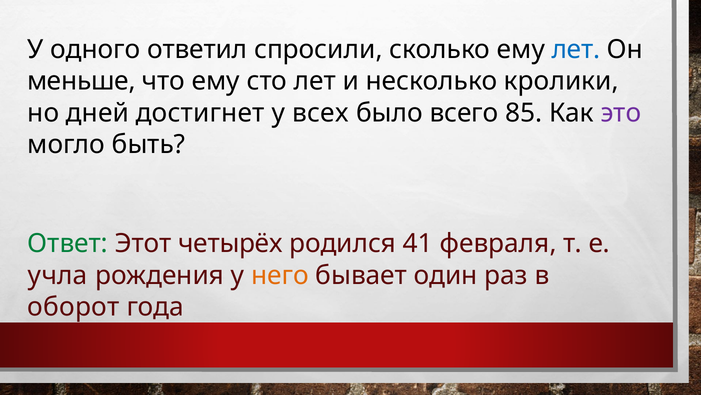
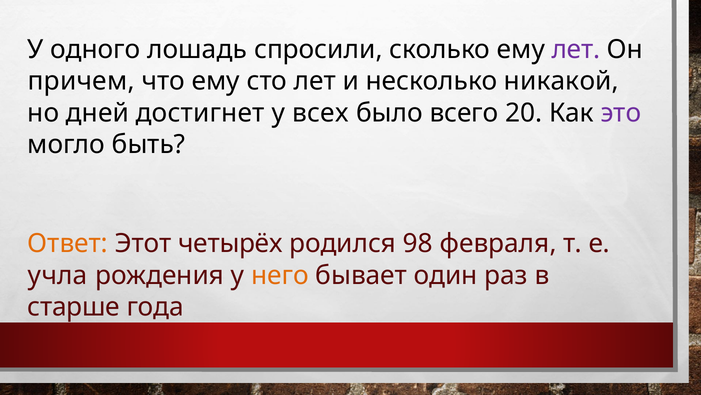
ответил: ответил -> лошадь
лет at (576, 50) colour: blue -> purple
меньше: меньше -> причем
кролики: кролики -> никакой
85: 85 -> 20
Ответ colour: green -> orange
41: 41 -> 98
оборот: оборот -> старше
